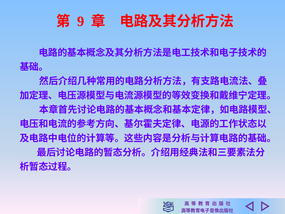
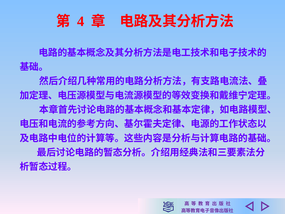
9: 9 -> 4
